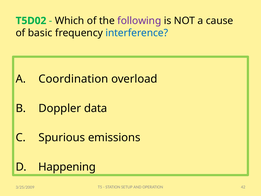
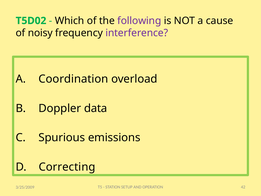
basic: basic -> noisy
interference colour: blue -> purple
Happening: Happening -> Correcting
